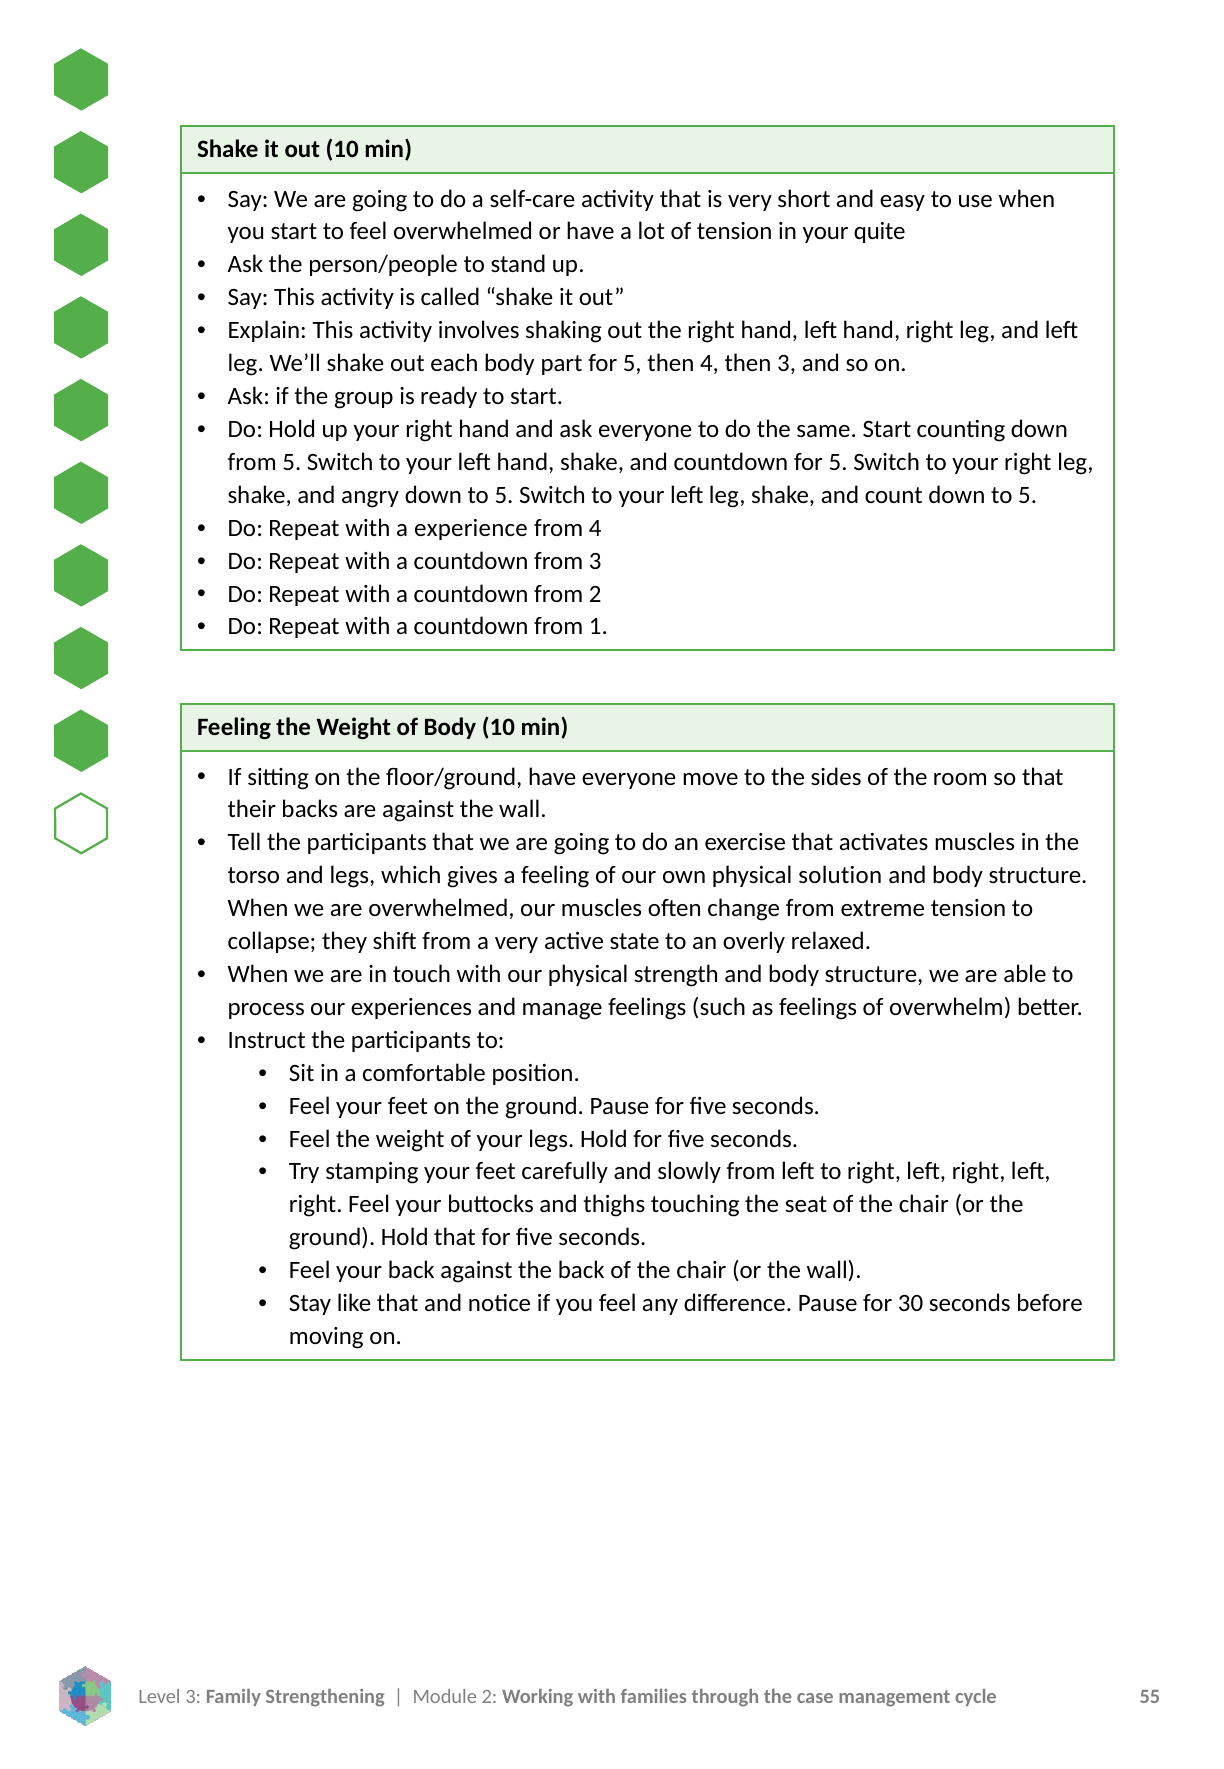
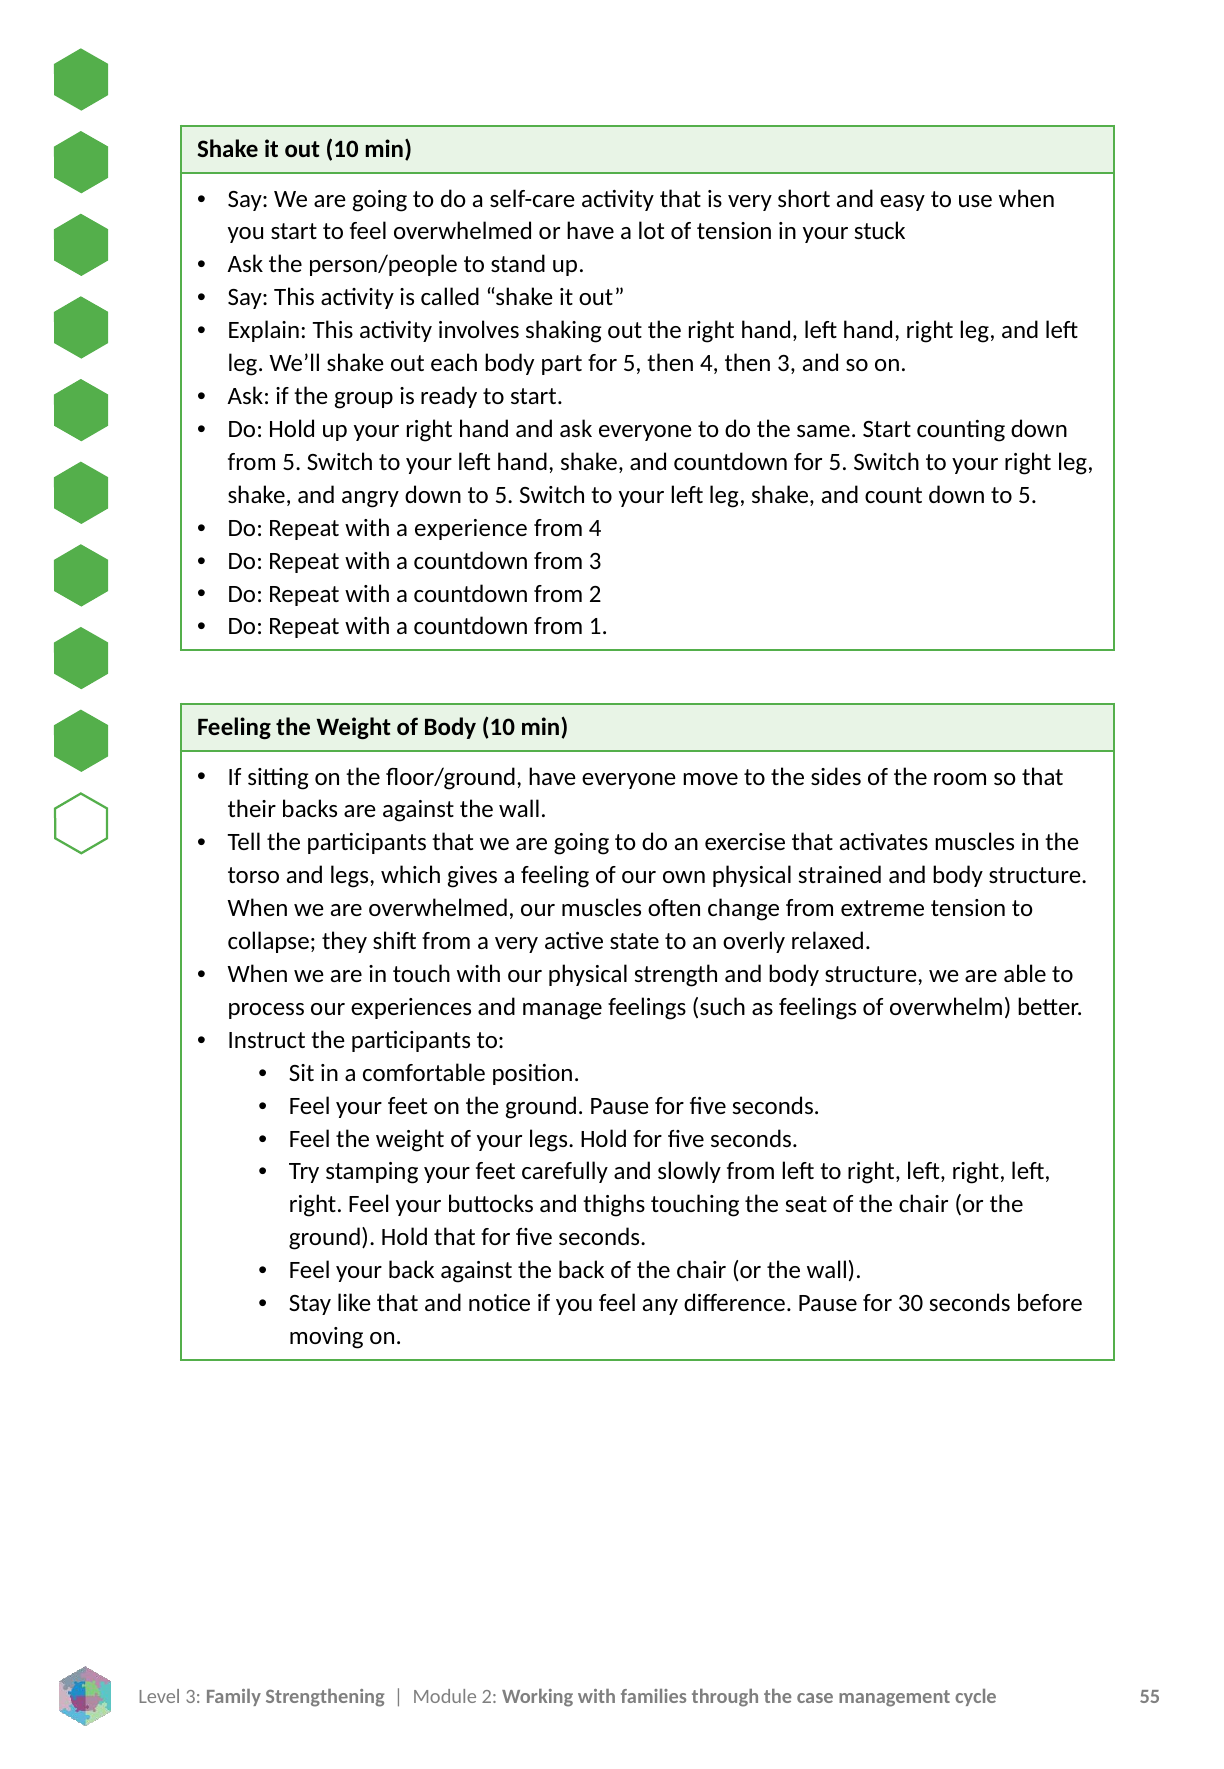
quite: quite -> stuck
solution: solution -> strained
